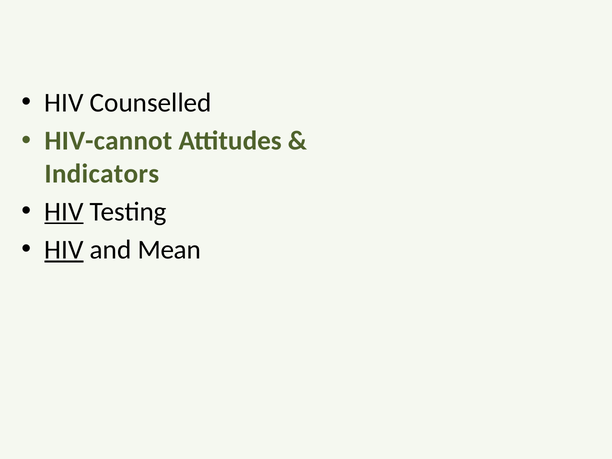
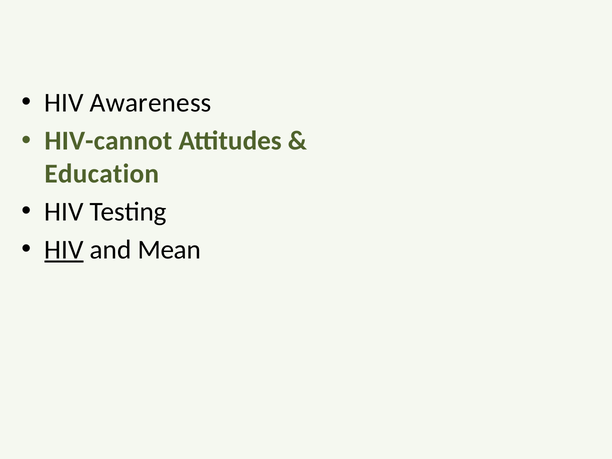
Counselled: Counselled -> Awareness
Indicators: Indicators -> Education
HIV at (64, 212) underline: present -> none
